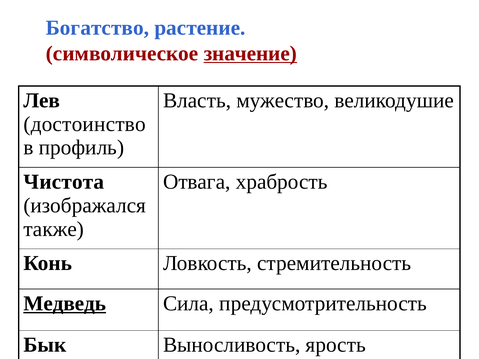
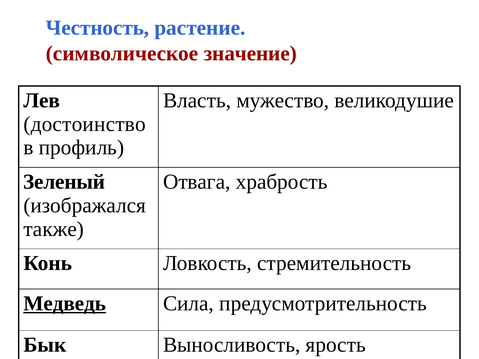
Богатство: Богатство -> Честность
значение underline: present -> none
Чистота: Чистота -> Зеленый
